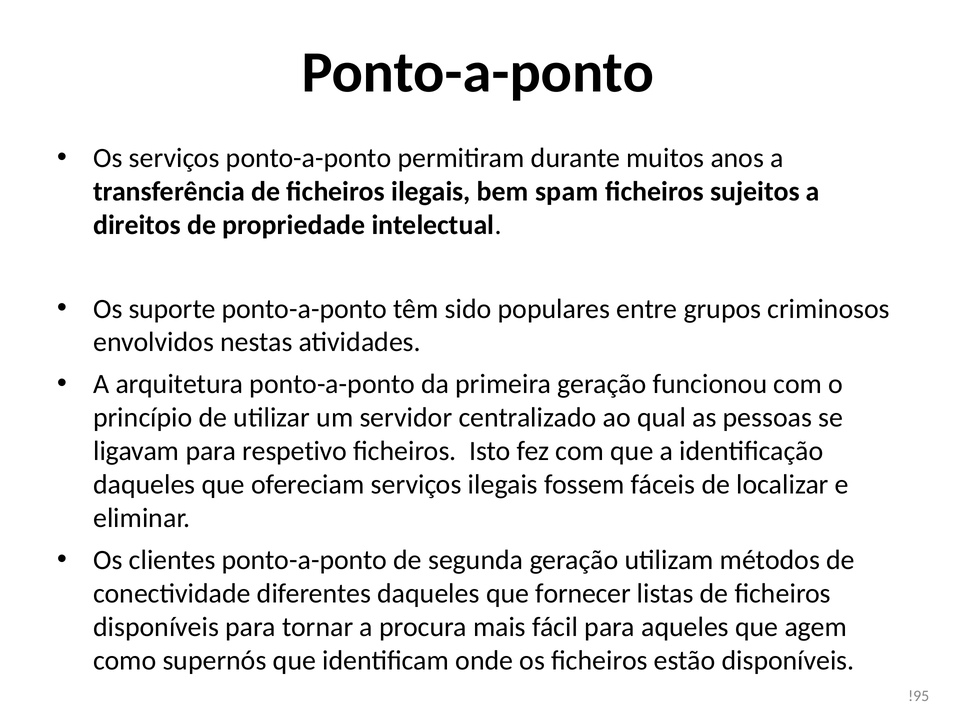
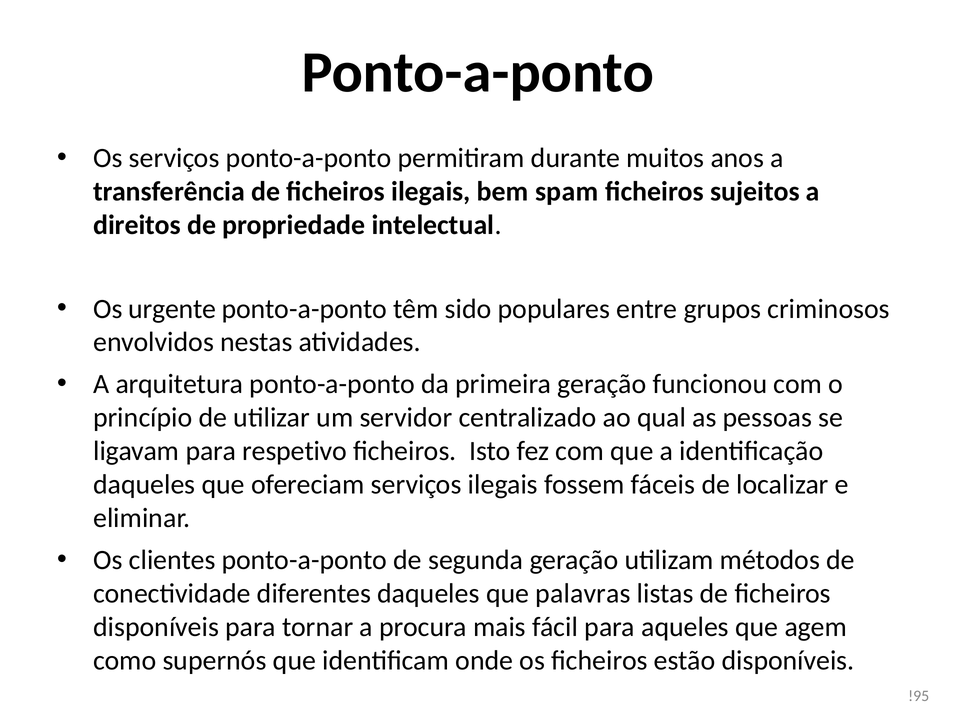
suporte: suporte -> urgente
fornecer: fornecer -> palavras
